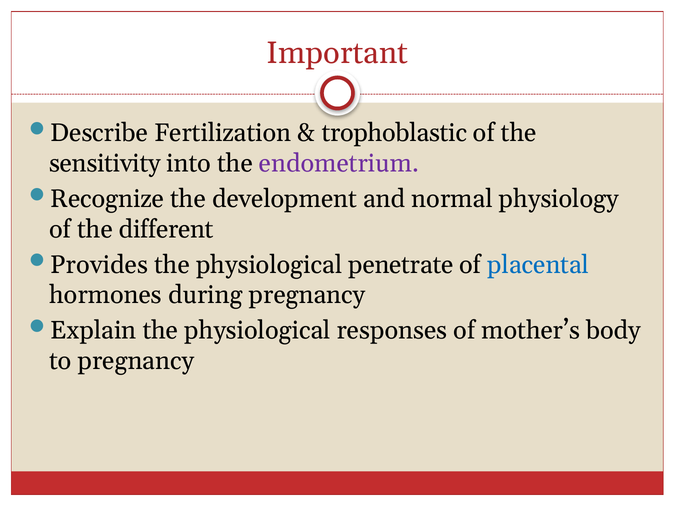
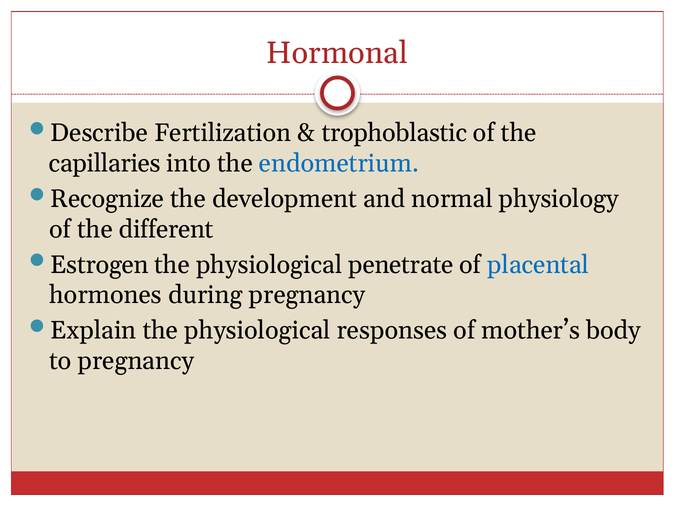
Important: Important -> Hormonal
sensitivity: sensitivity -> capillaries
endometrium colour: purple -> blue
Provides: Provides -> Estrogen
